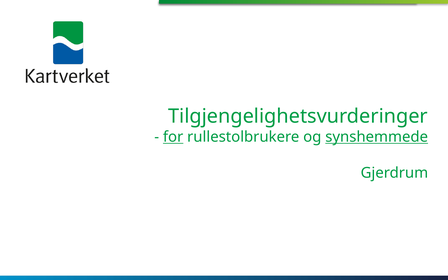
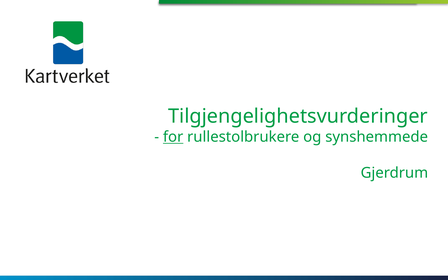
synshemmede underline: present -> none
